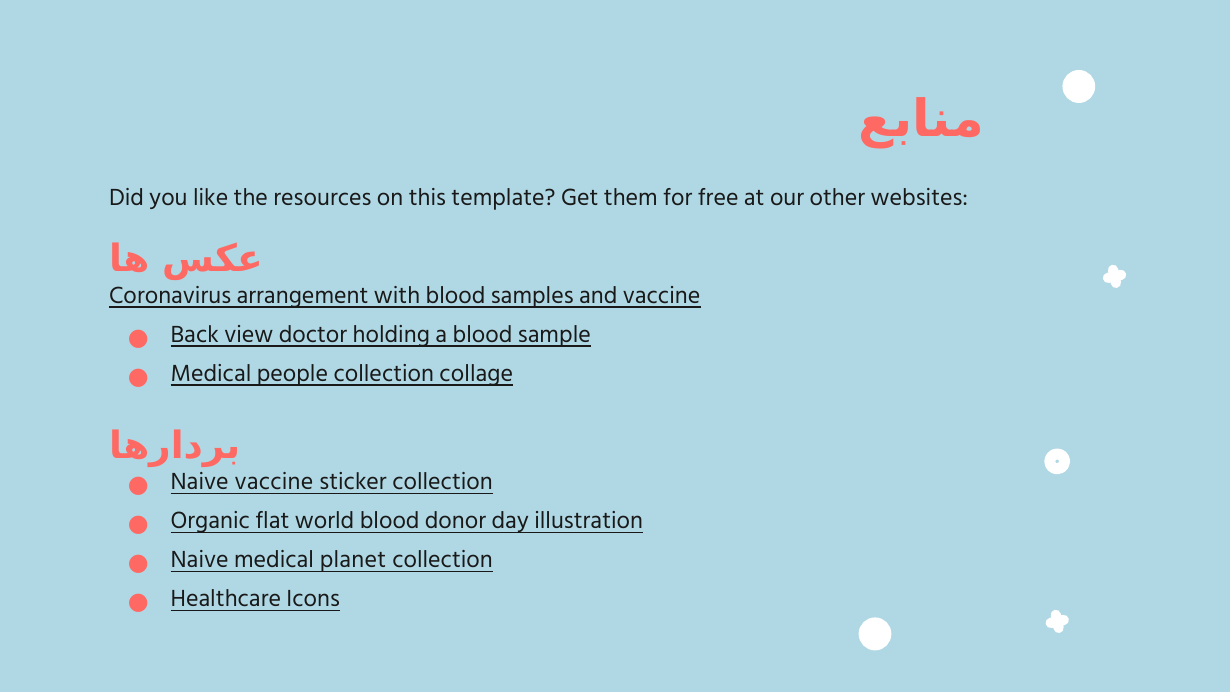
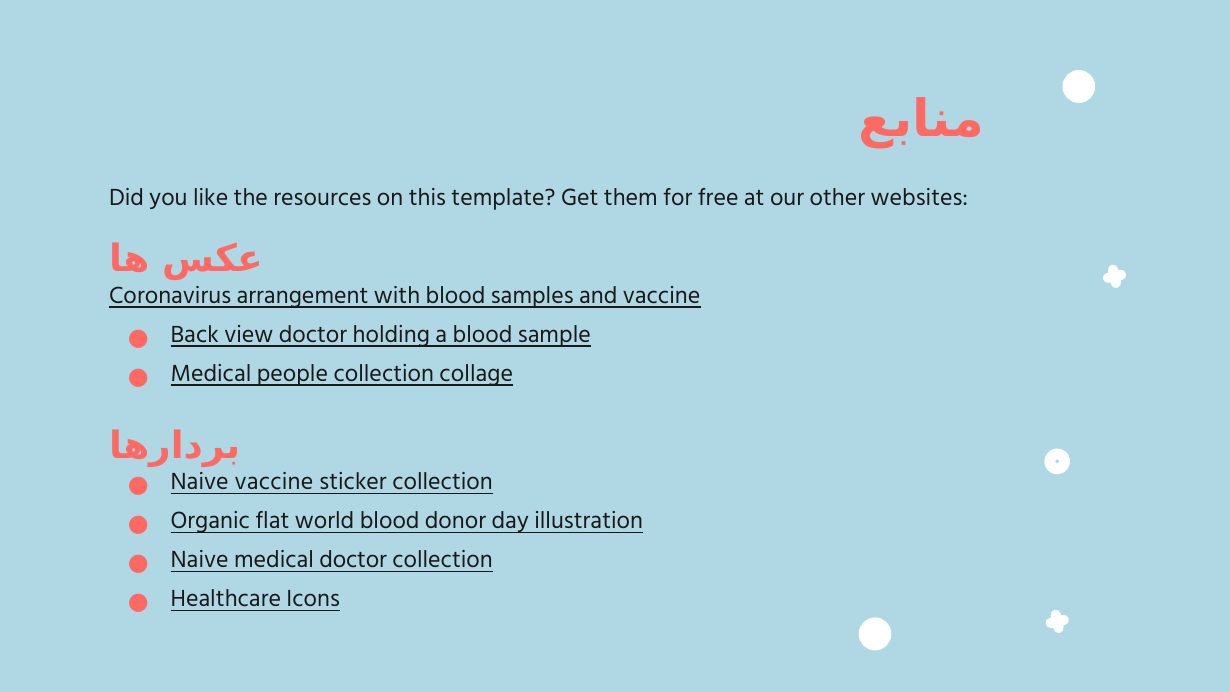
medical planet: planet -> doctor
